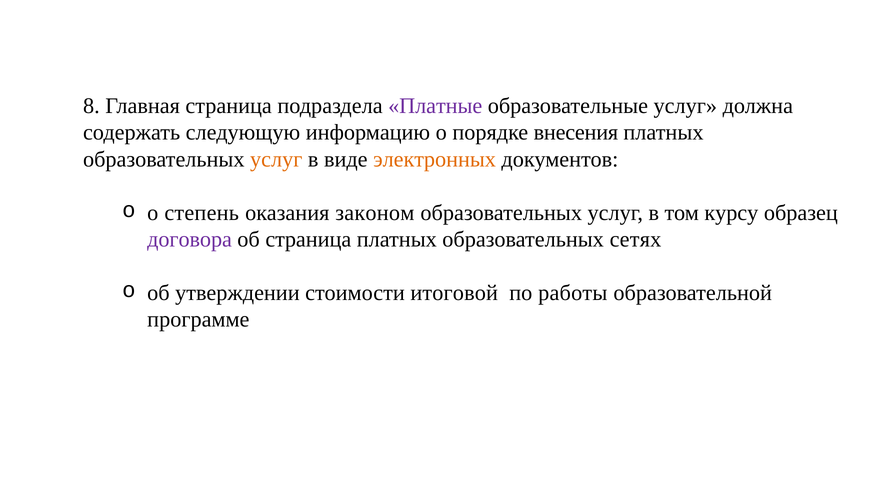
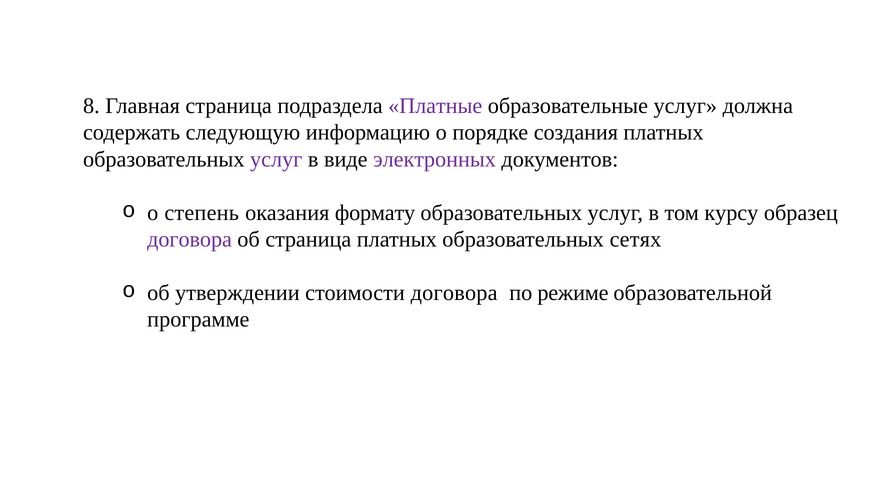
внесения: внесения -> создания
услуг at (276, 159) colour: orange -> purple
электронных colour: orange -> purple
законом: законом -> формату
стоимости итоговой: итоговой -> договора
работы: работы -> режиме
